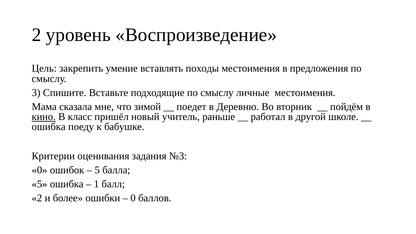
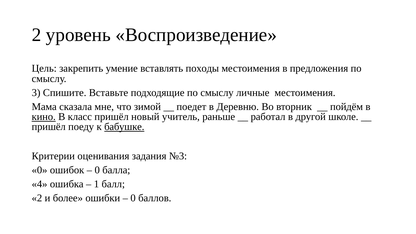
ошибка at (49, 127): ошибка -> пришёл
бабушке underline: none -> present
5 at (97, 170): 5 -> 0
5 at (40, 184): 5 -> 4
